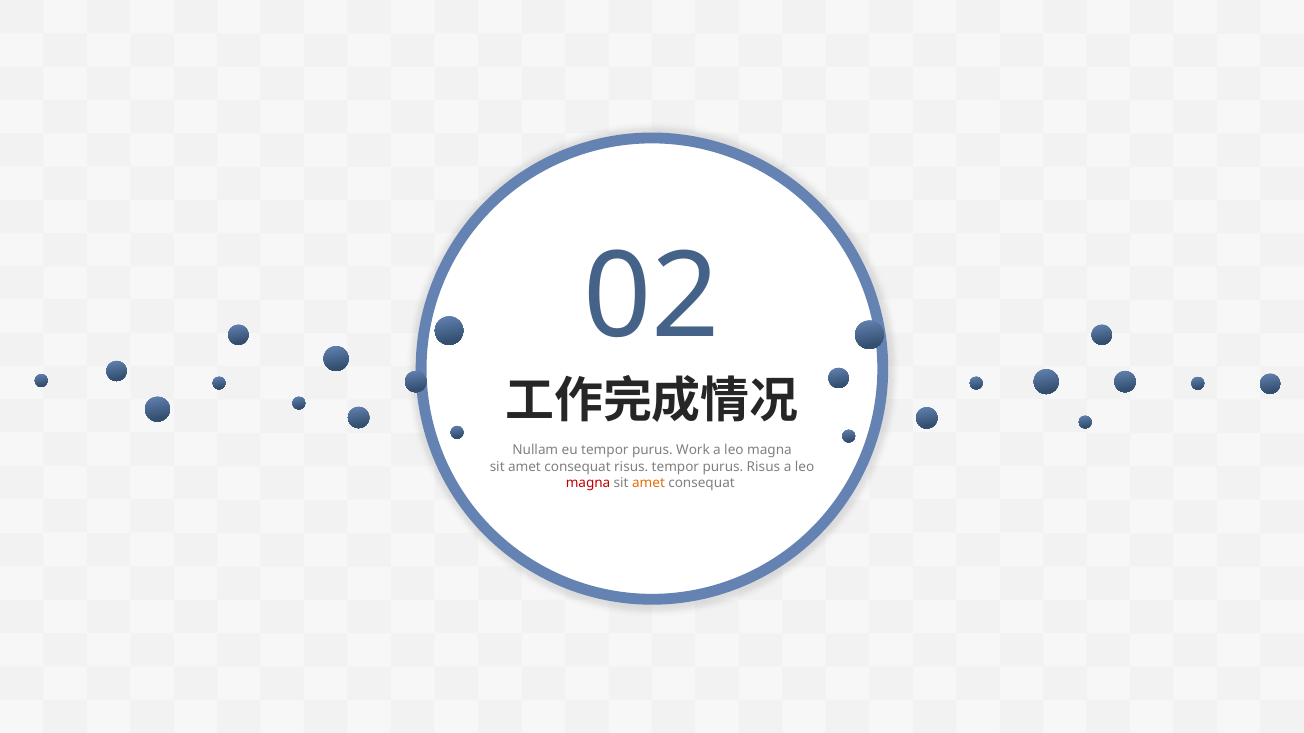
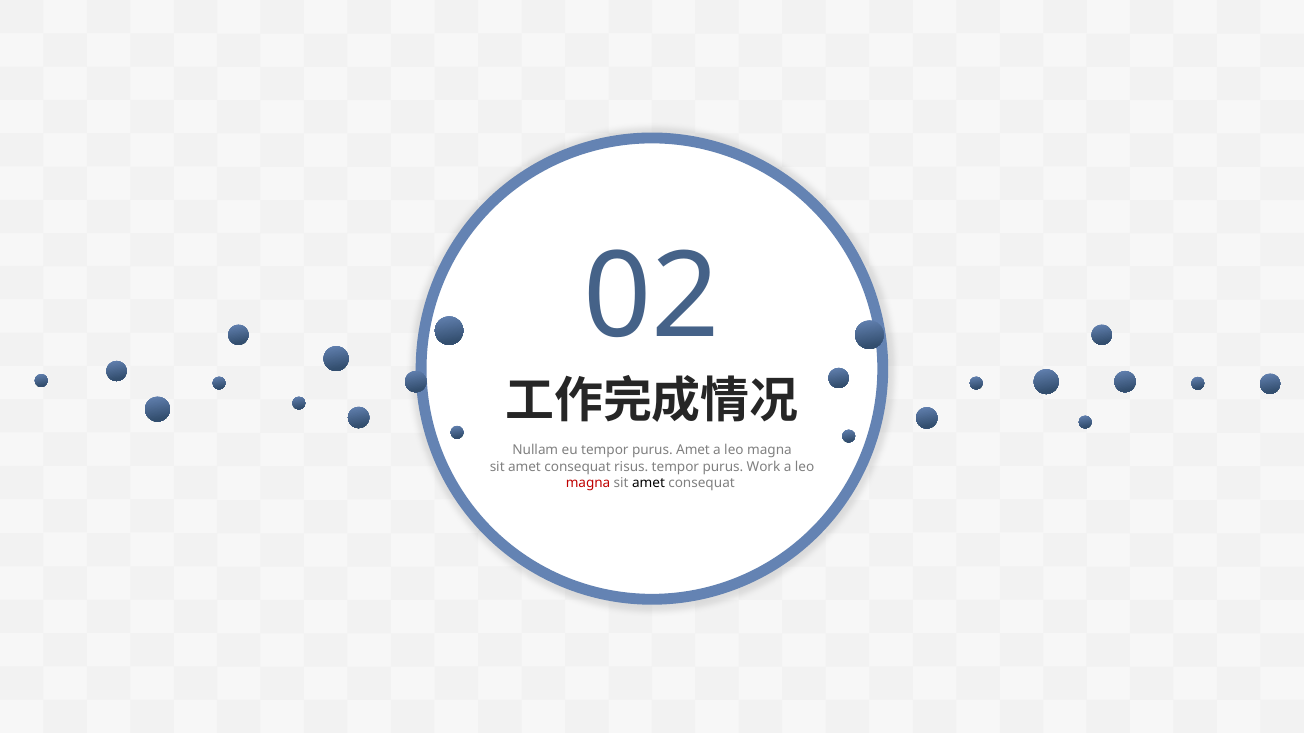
purus Work: Work -> Amet
purus Risus: Risus -> Work
amet at (649, 483) colour: orange -> black
